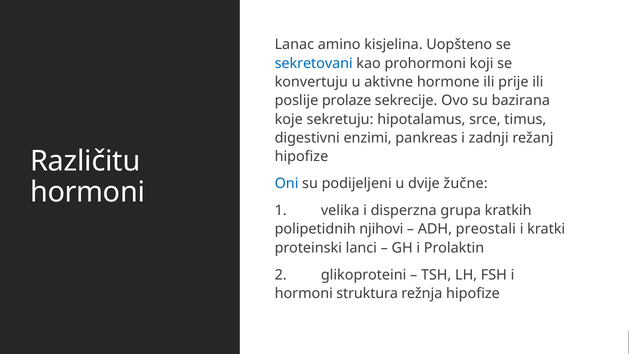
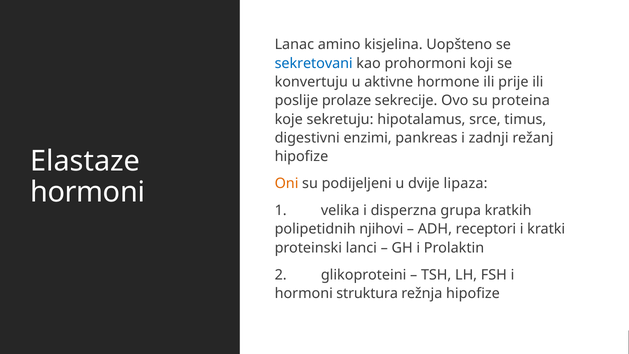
bazirana: bazirana -> proteina
Različitu: Različitu -> Elastaze
Oni colour: blue -> orange
žučne: žučne -> lipaza
preostali: preostali -> receptori
